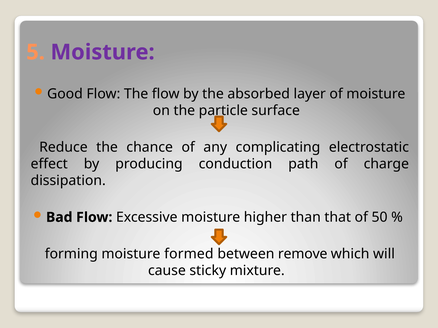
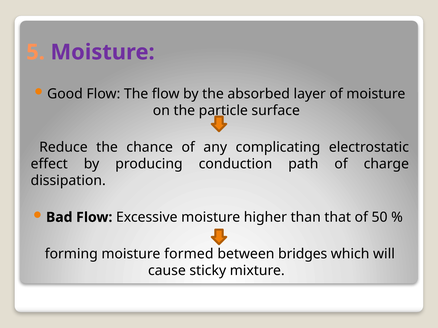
remove: remove -> bridges
